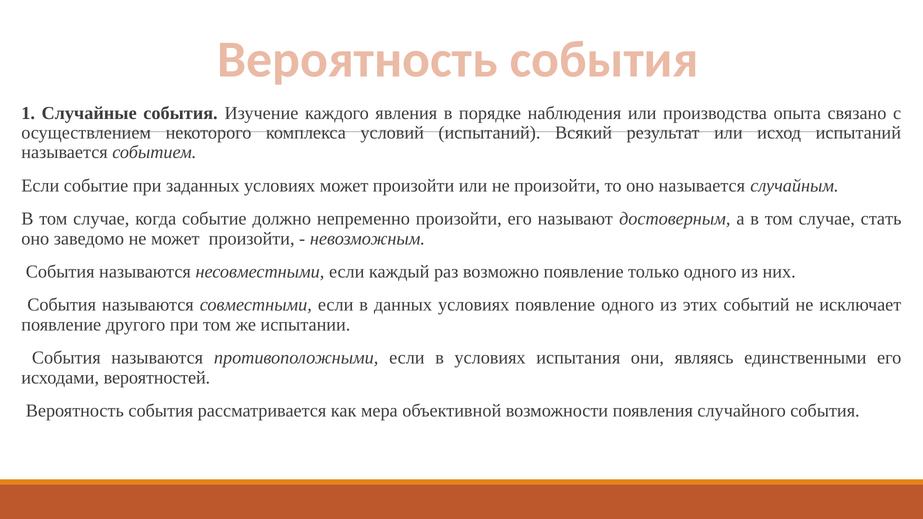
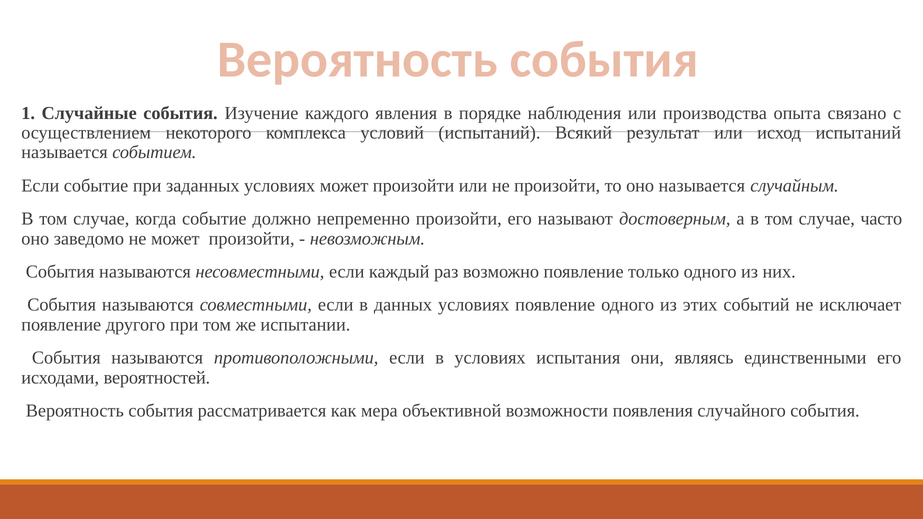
стать: стать -> часто
